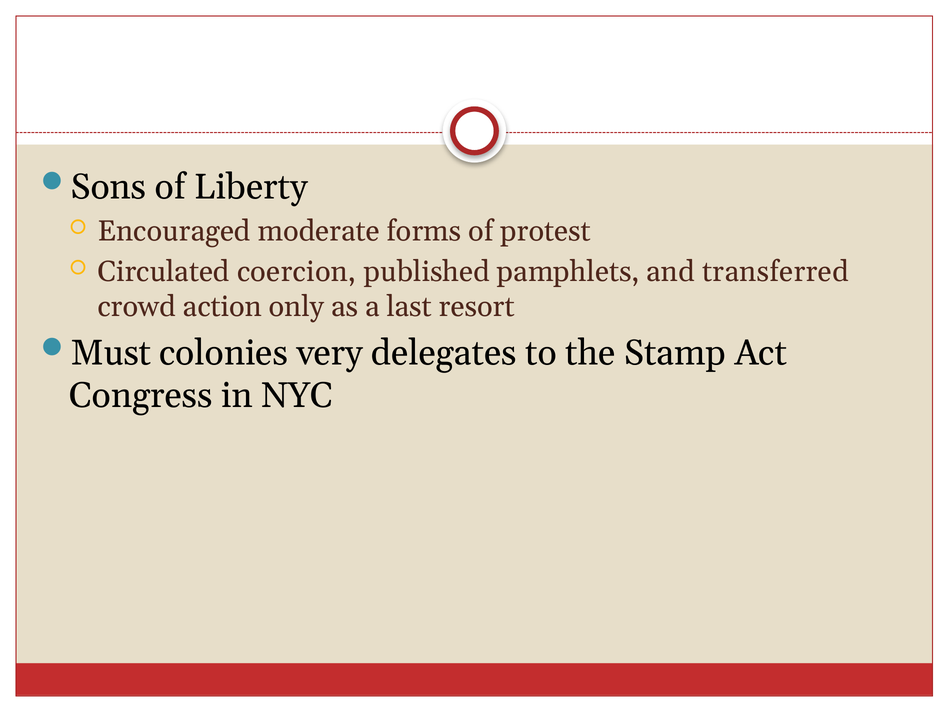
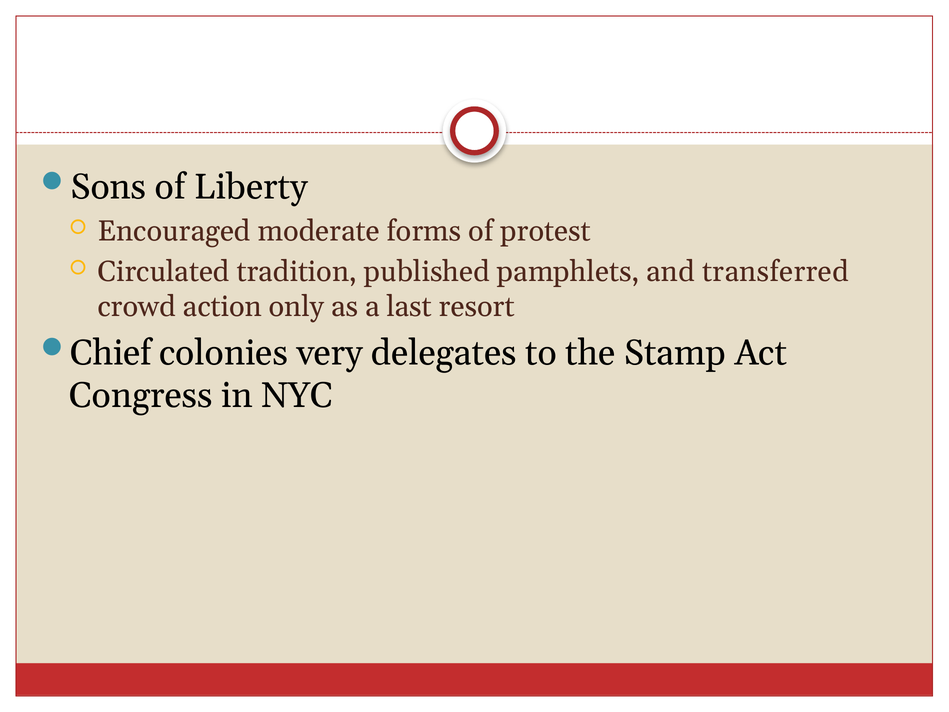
coercion: coercion -> tradition
Must: Must -> Chief
